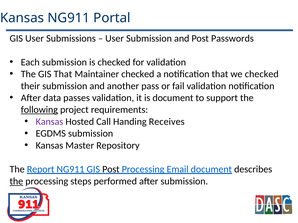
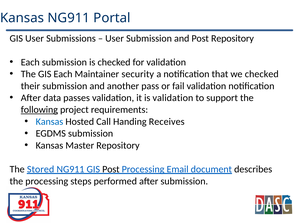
Post Passwords: Passwords -> Repository
GIS That: That -> Each
Maintainer checked: checked -> security
is document: document -> validation
Kansas at (49, 122) colour: purple -> blue
Report: Report -> Stored
the at (16, 182) underline: present -> none
